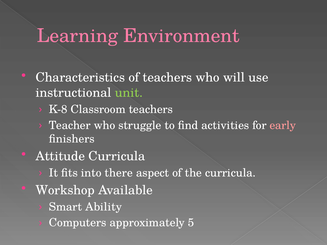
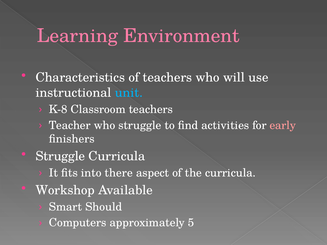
unit colour: light green -> light blue
Attitude at (60, 156): Attitude -> Struggle
Ability: Ability -> Should
